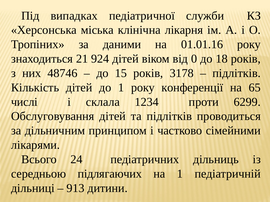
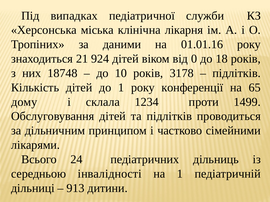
48746: 48746 -> 18748
15: 15 -> 10
числі: числі -> дому
6299: 6299 -> 1499
підлягаючих: підлягаючих -> інвалідності
